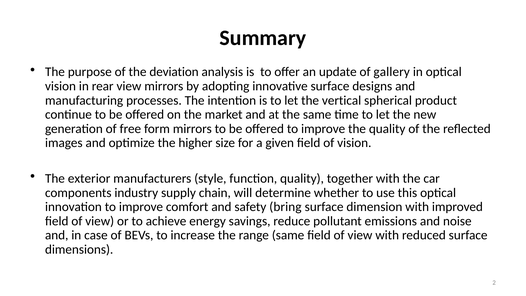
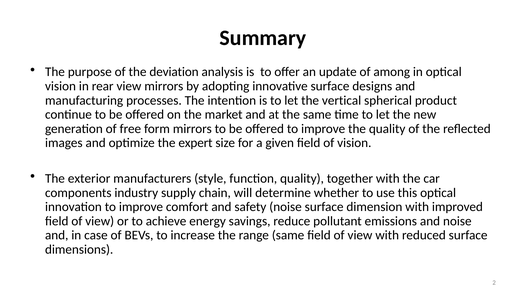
gallery: gallery -> among
higher: higher -> expert
safety bring: bring -> noise
